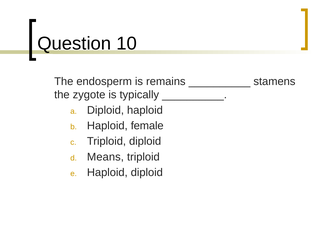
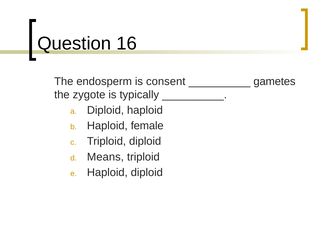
10: 10 -> 16
remains: remains -> consent
stamens: stamens -> gametes
